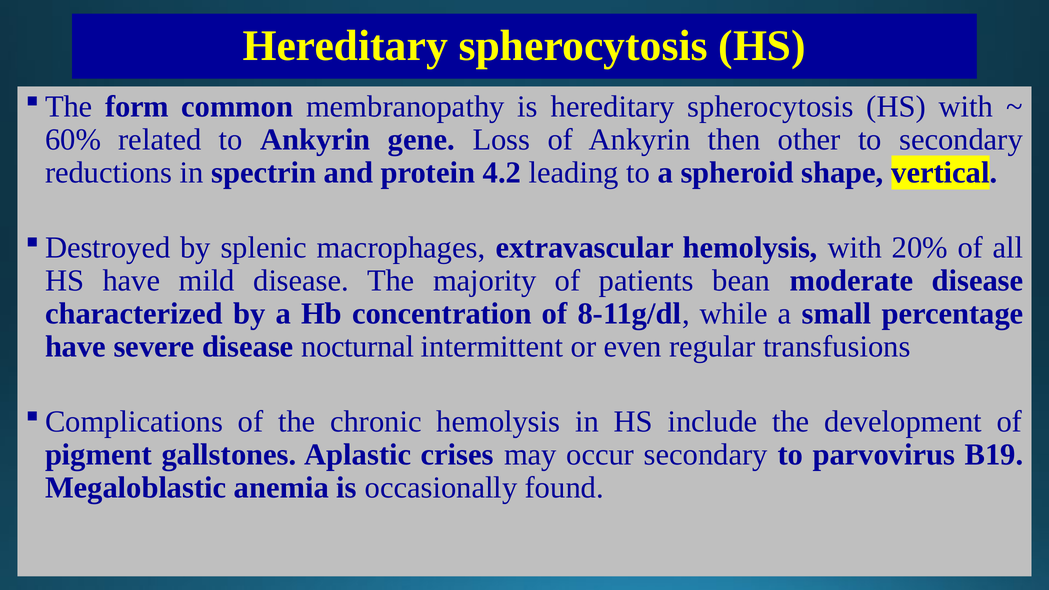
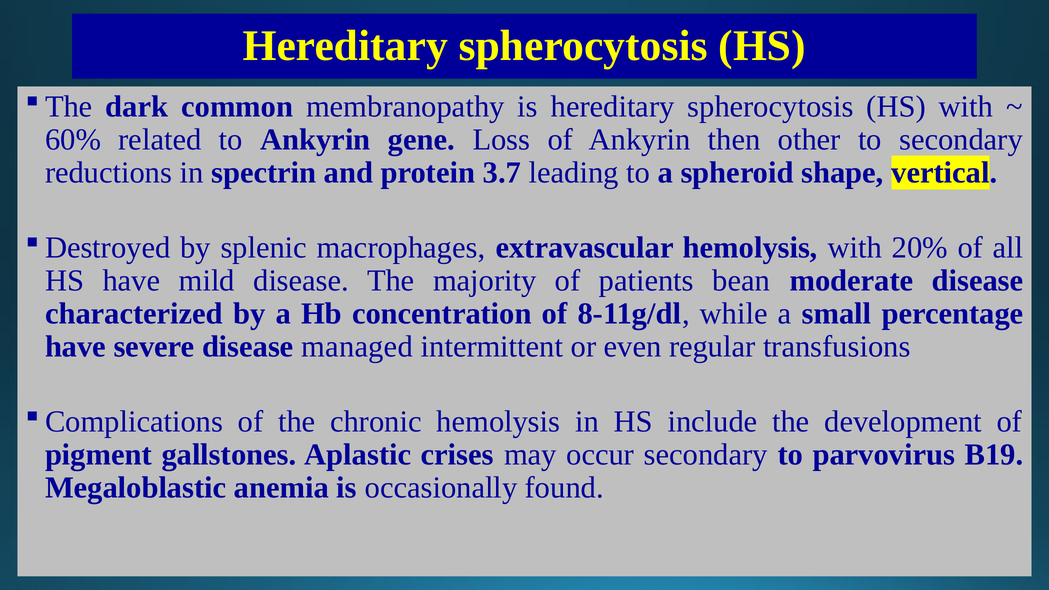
form: form -> dark
4.2: 4.2 -> 3.7
nocturnal: nocturnal -> managed
